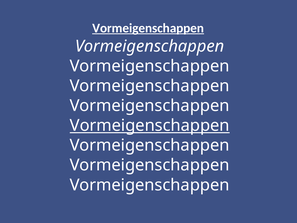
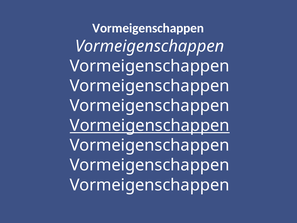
Vormeigenschappen at (148, 28) underline: present -> none
